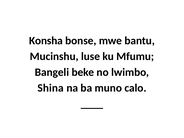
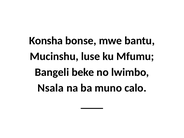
Shina: Shina -> Nsala
